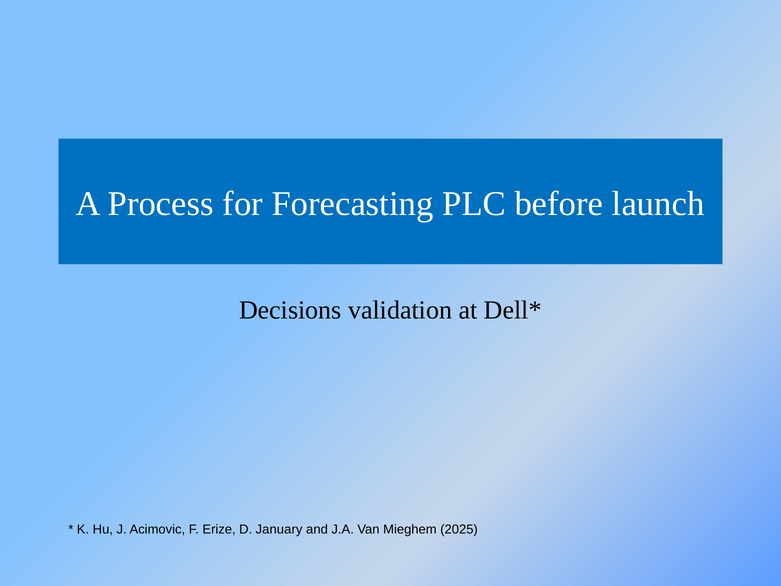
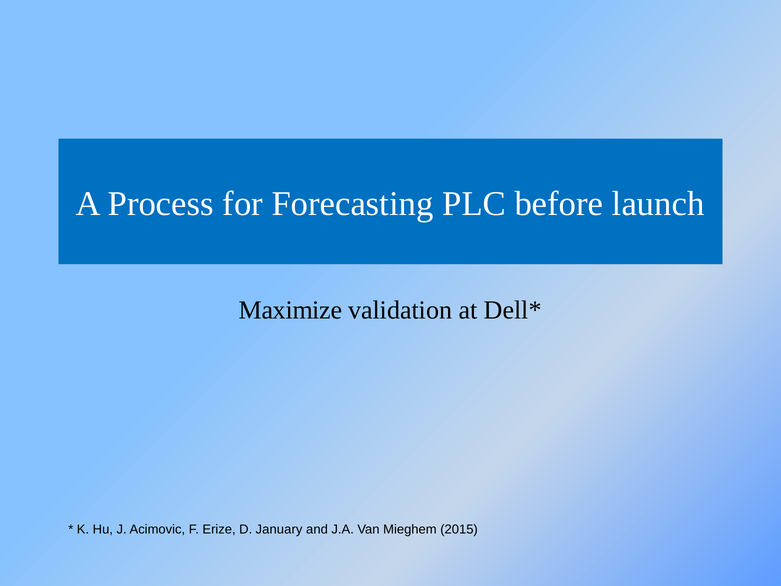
Decisions: Decisions -> Maximize
2025: 2025 -> 2015
